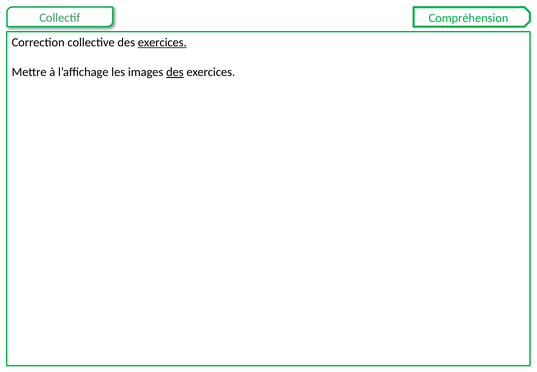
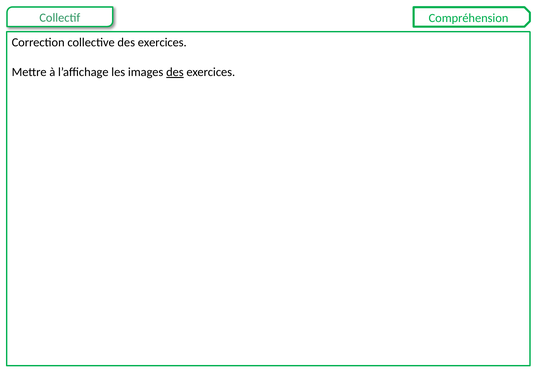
exercices at (162, 42) underline: present -> none
